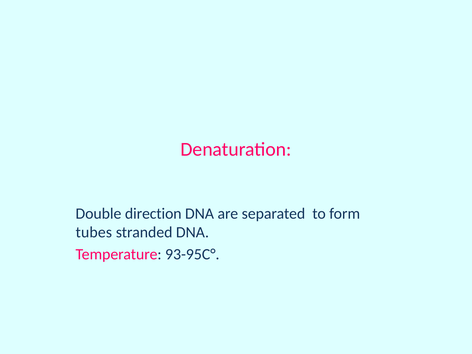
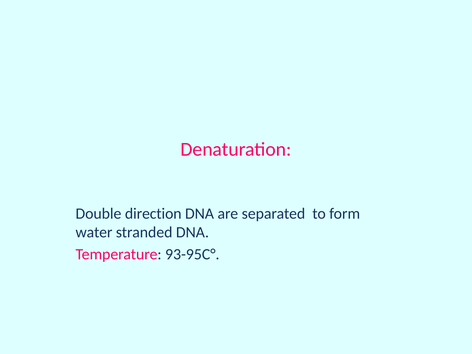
tubes: tubes -> water
